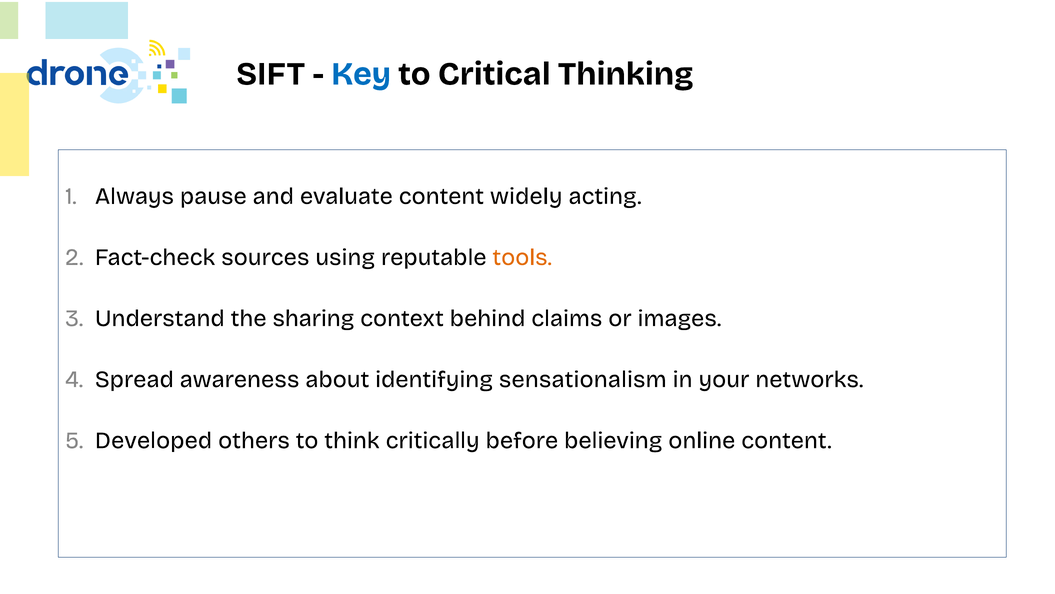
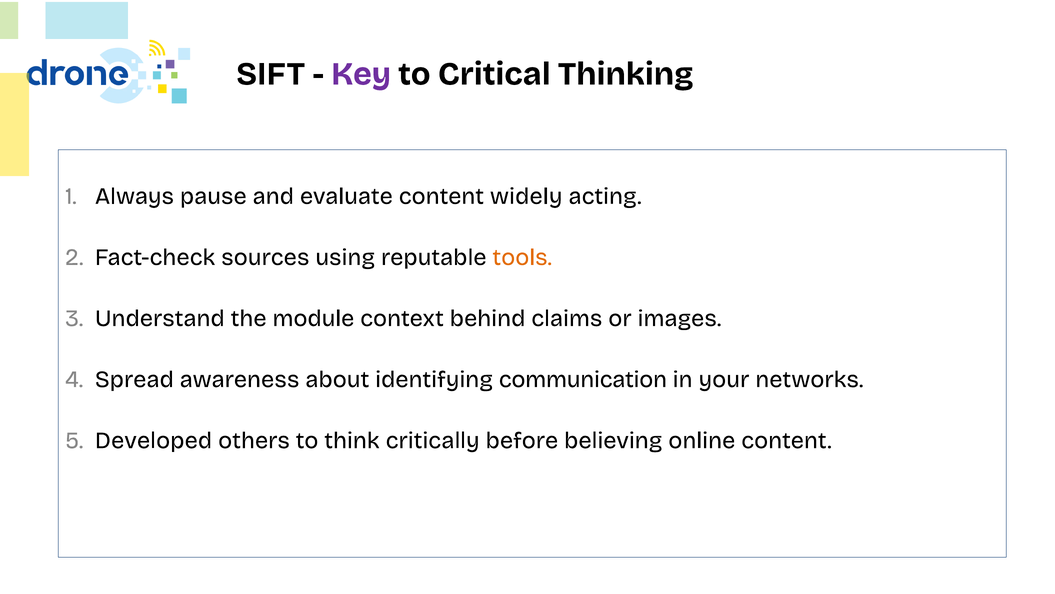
Key colour: blue -> purple
sharing: sharing -> module
sensationalism: sensationalism -> communication
